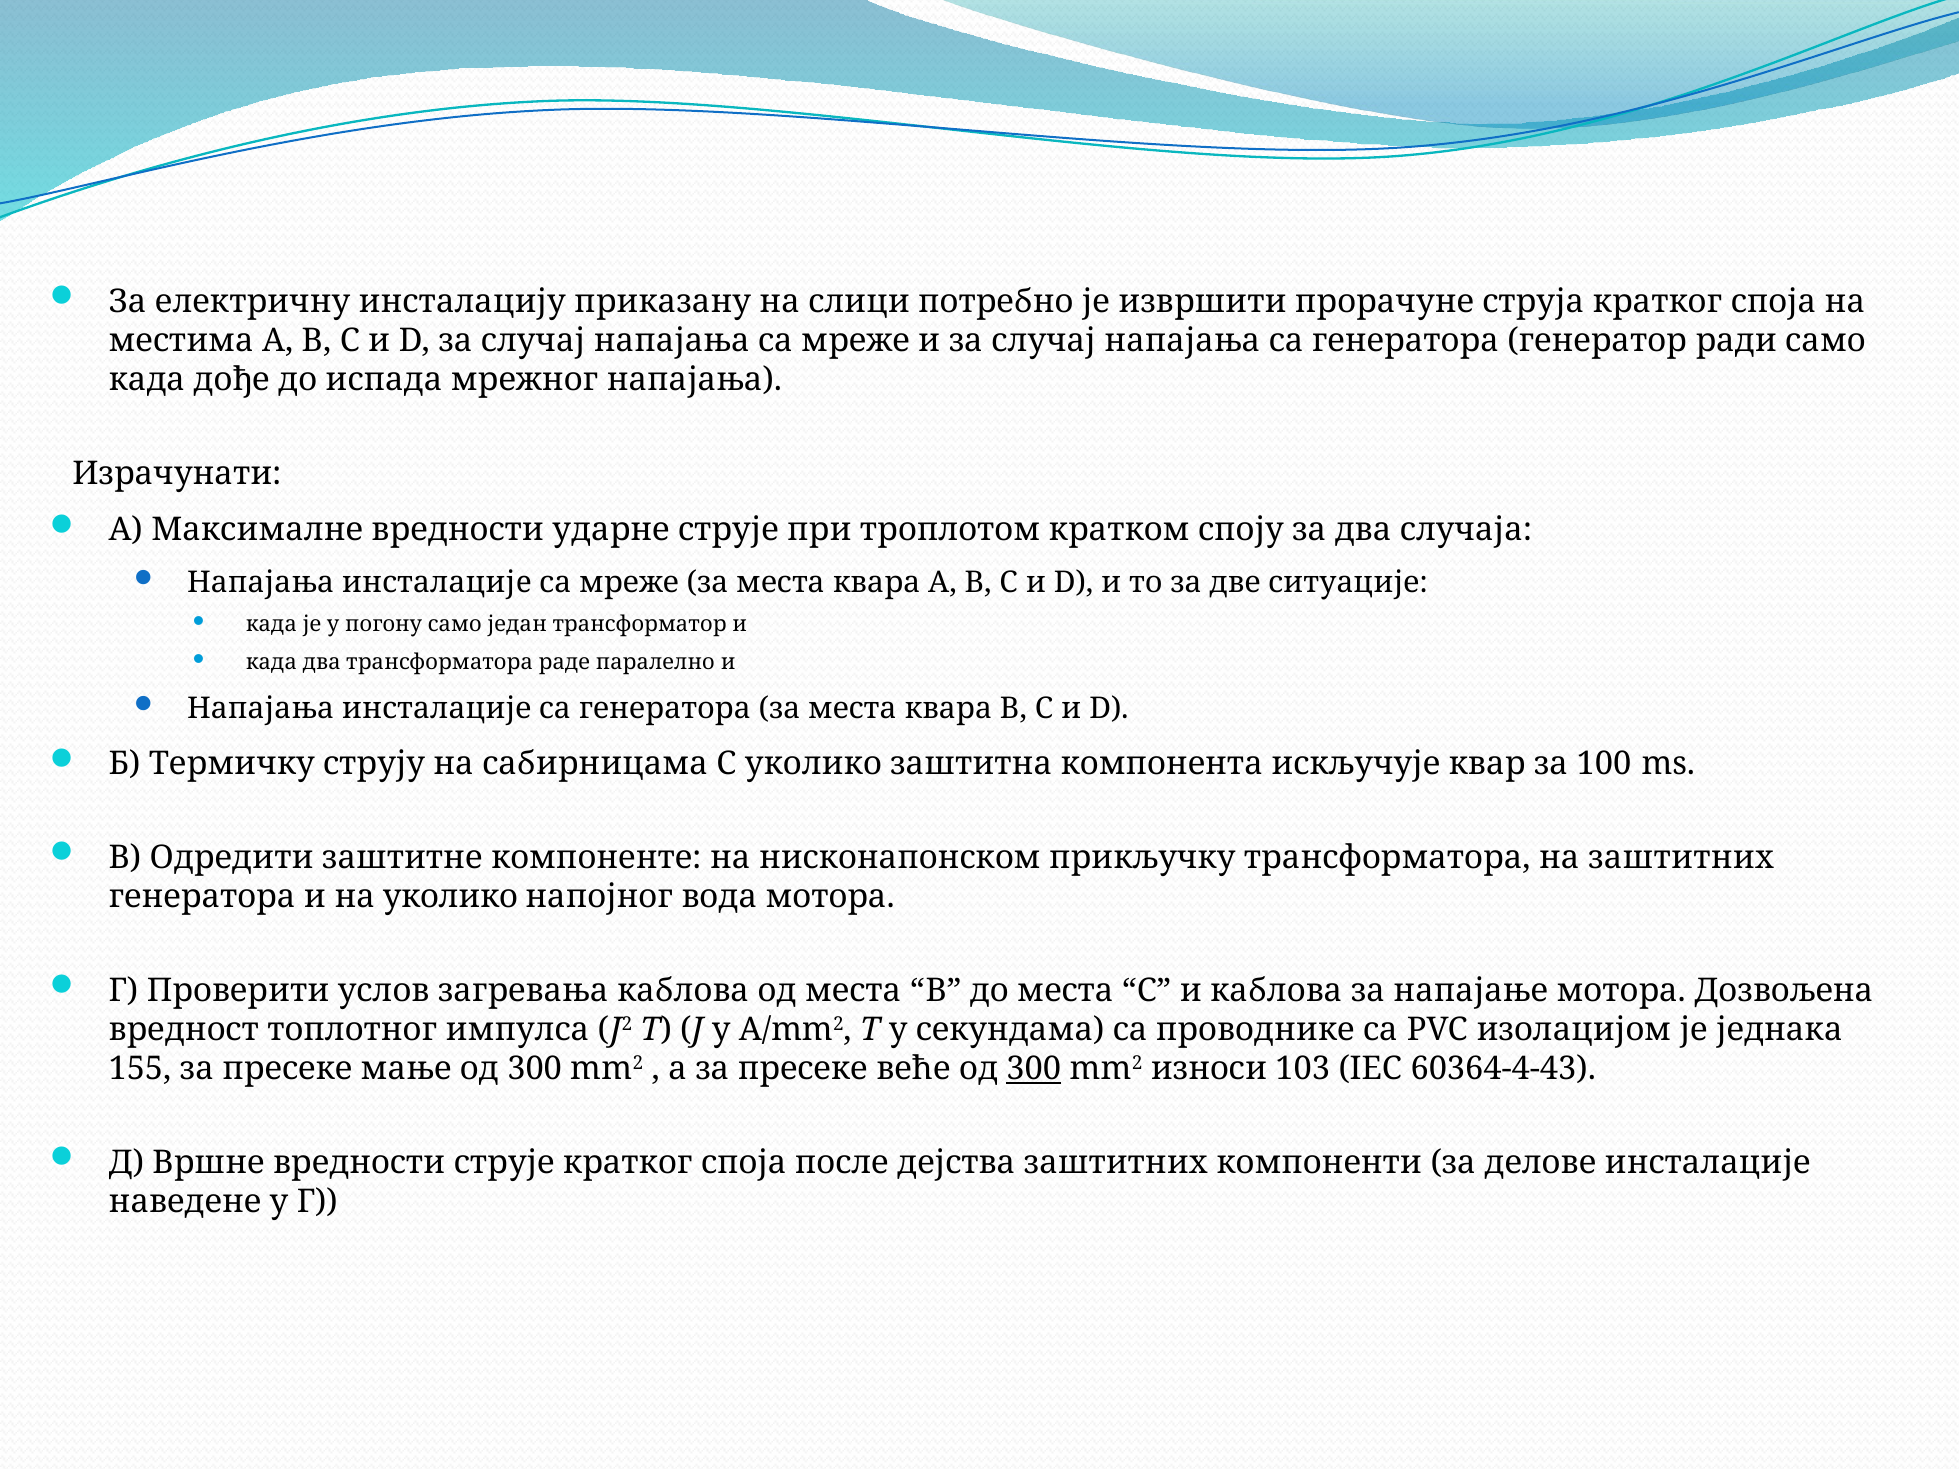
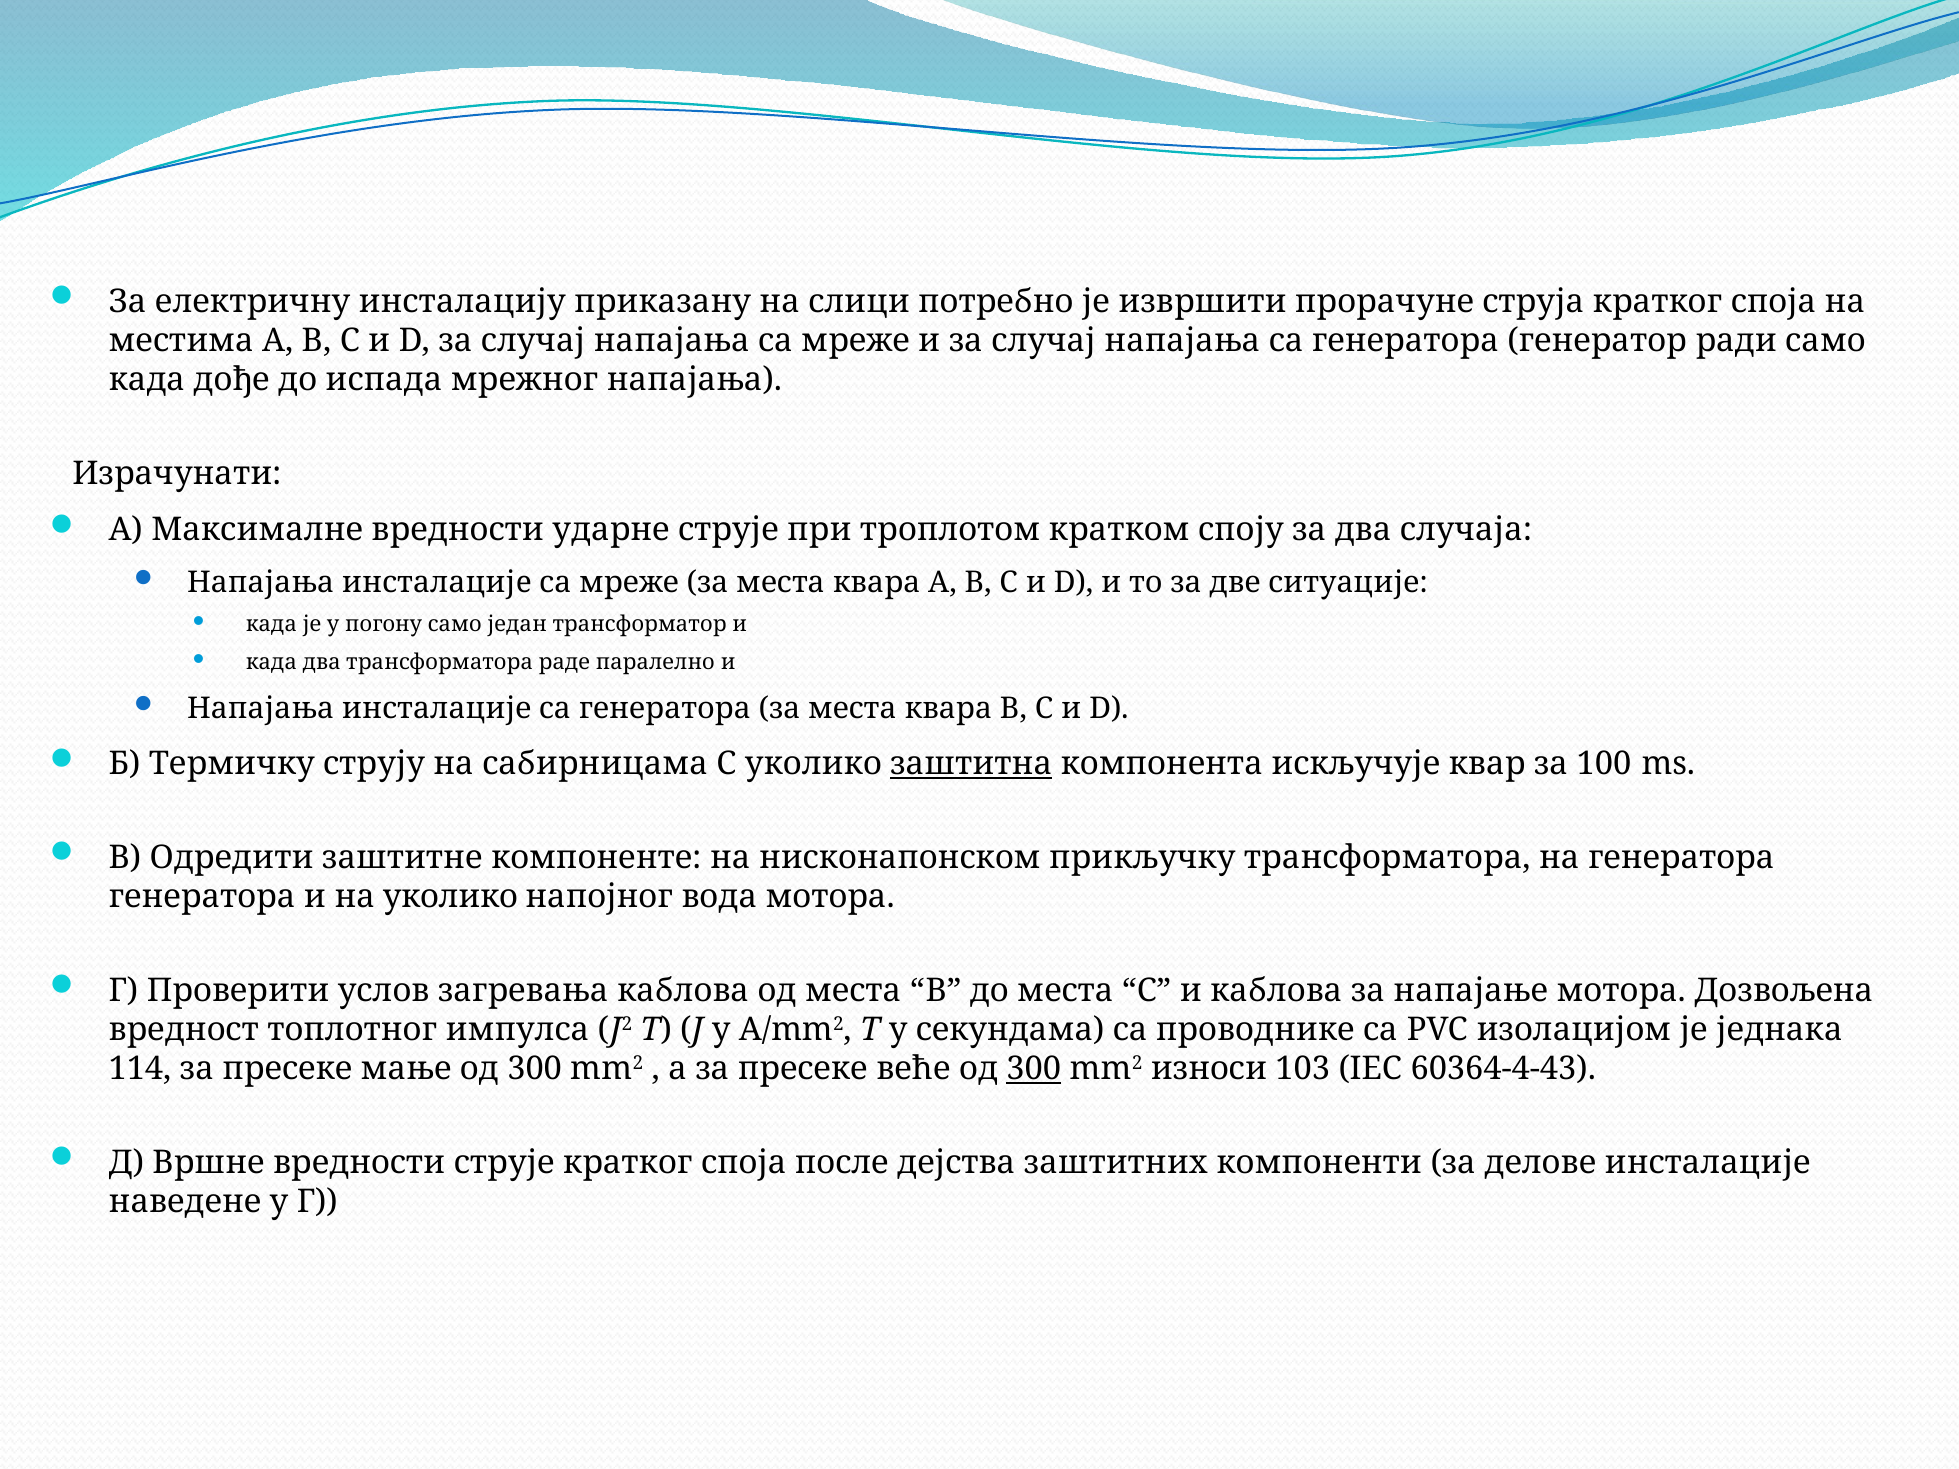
заштитна underline: none -> present
на заштитних: заштитних -> генератора
155: 155 -> 114
